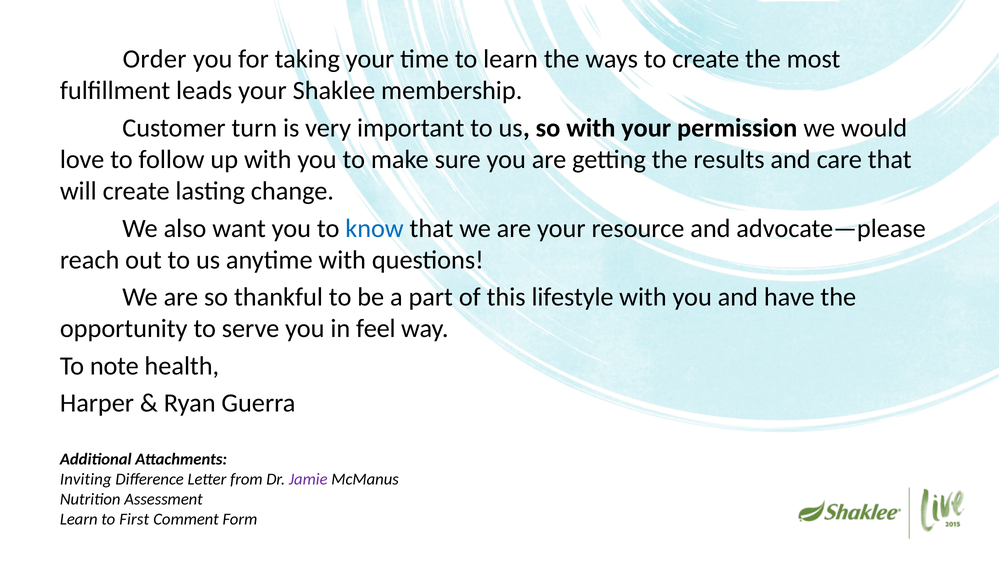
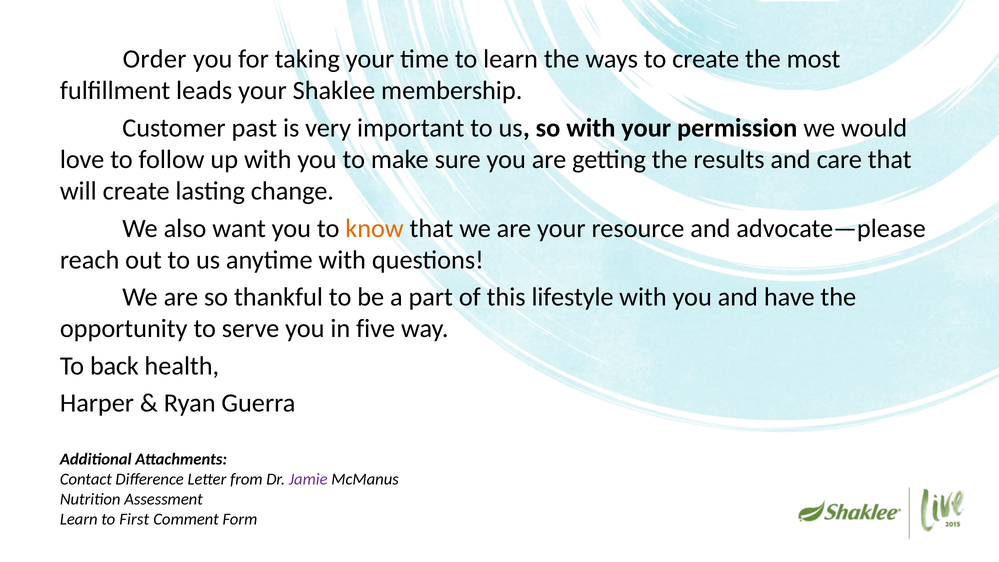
turn: turn -> past
know colour: blue -> orange
feel: feel -> five
note: note -> back
Inviting: Inviting -> Contact
